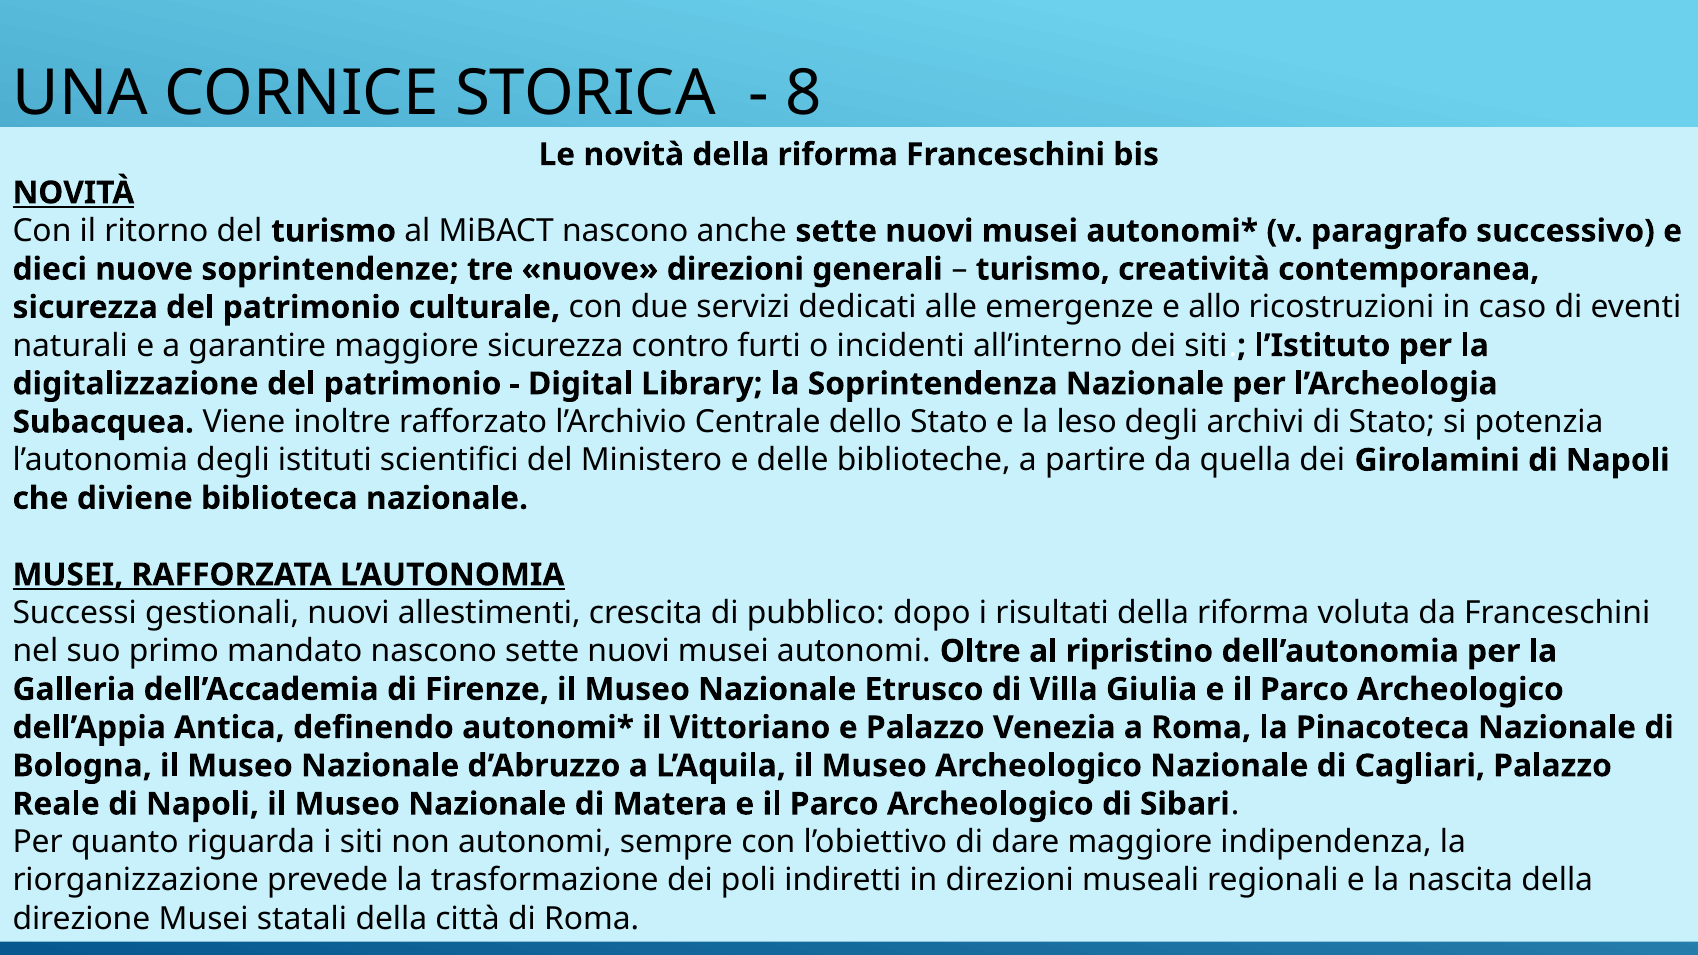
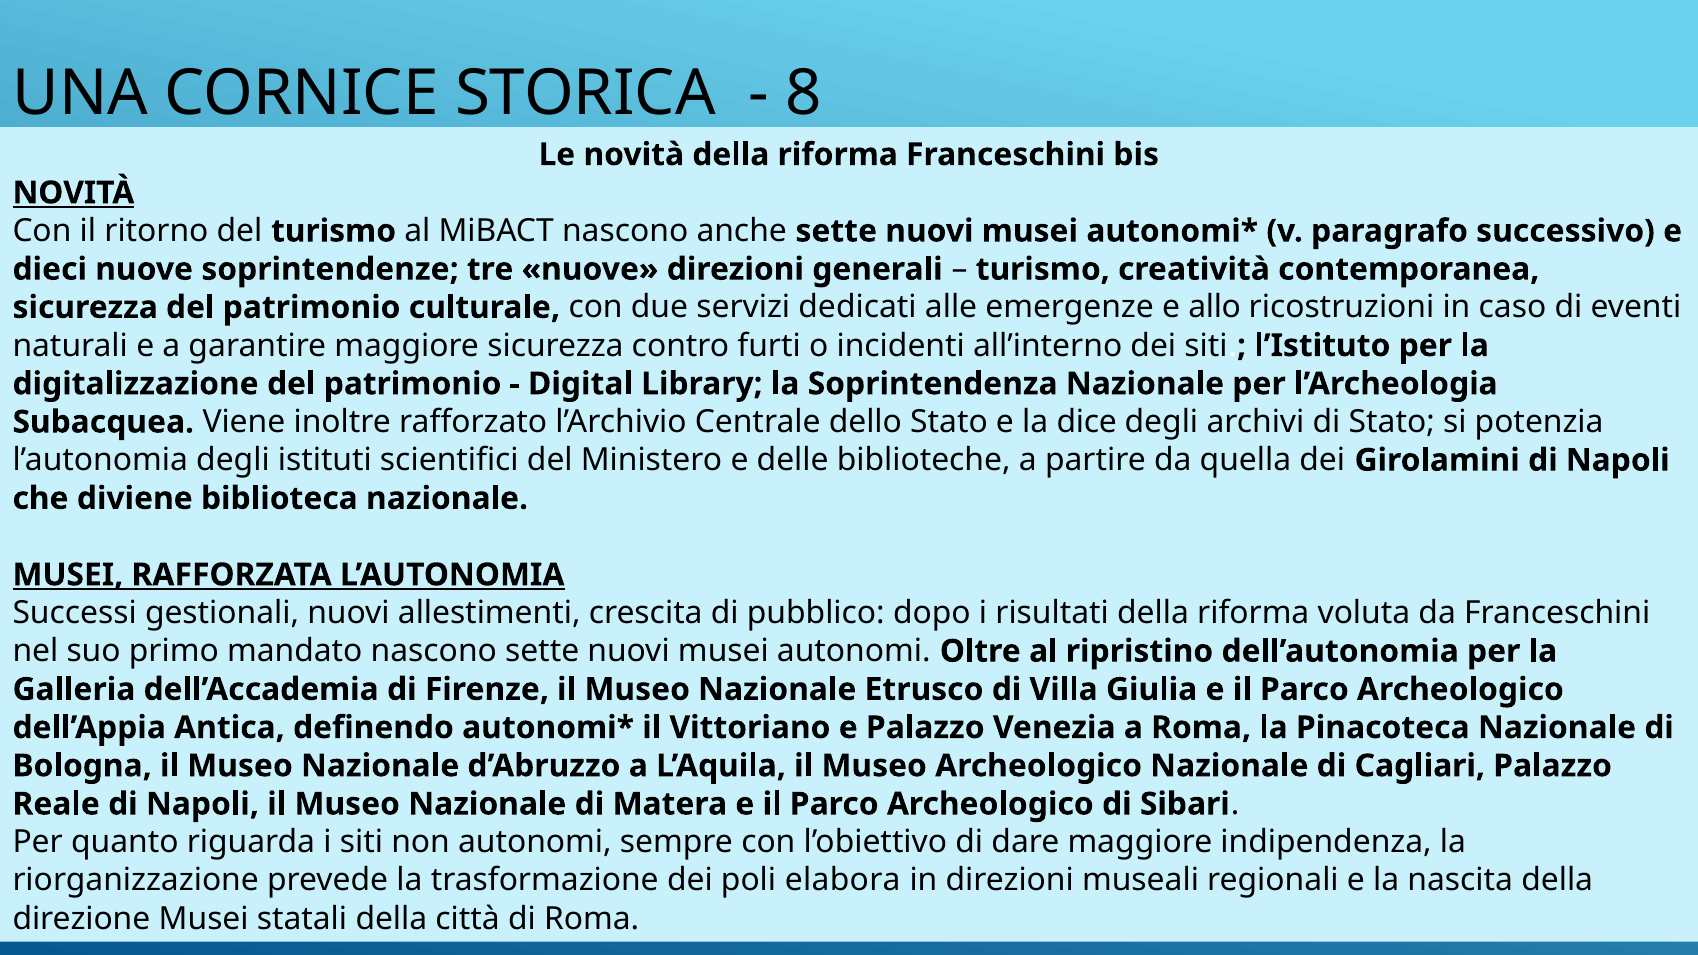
leso: leso -> dice
indiretti: indiretti -> elabora
